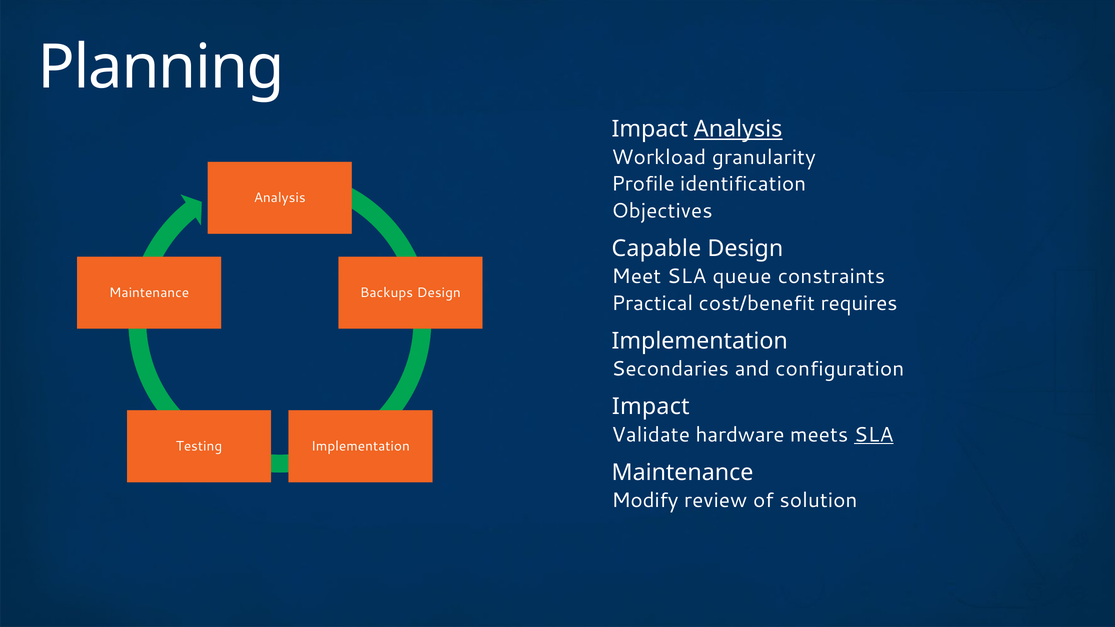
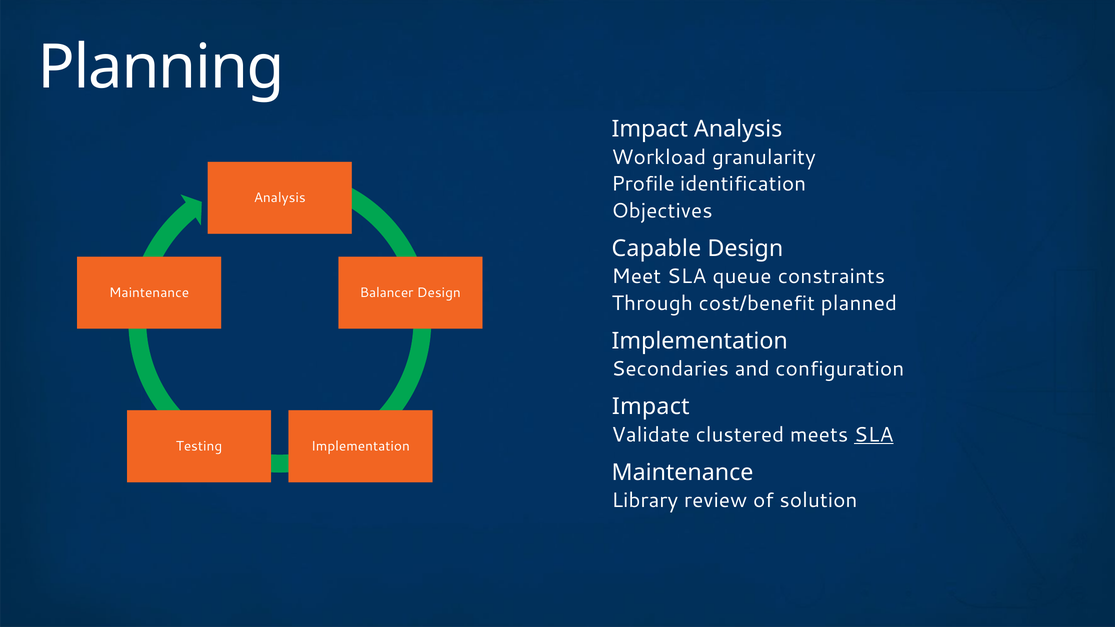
Analysis at (738, 129) underline: present -> none
Backups: Backups -> Balancer
Practical: Practical -> Through
requires: requires -> planned
hardware: hardware -> clustered
Modify: Modify -> Library
